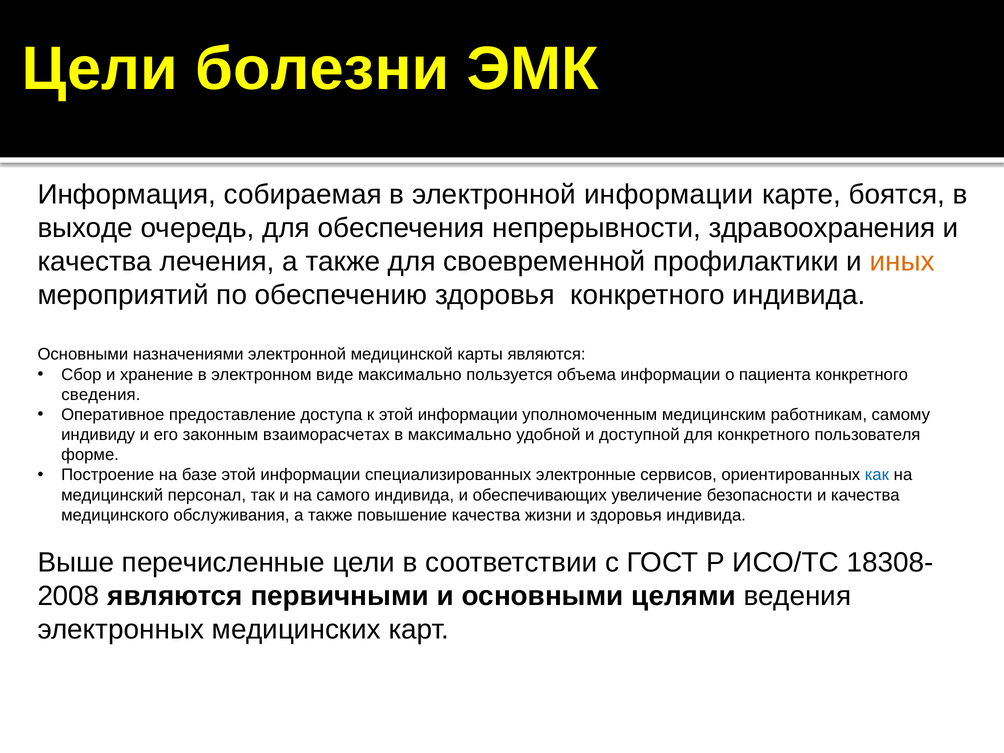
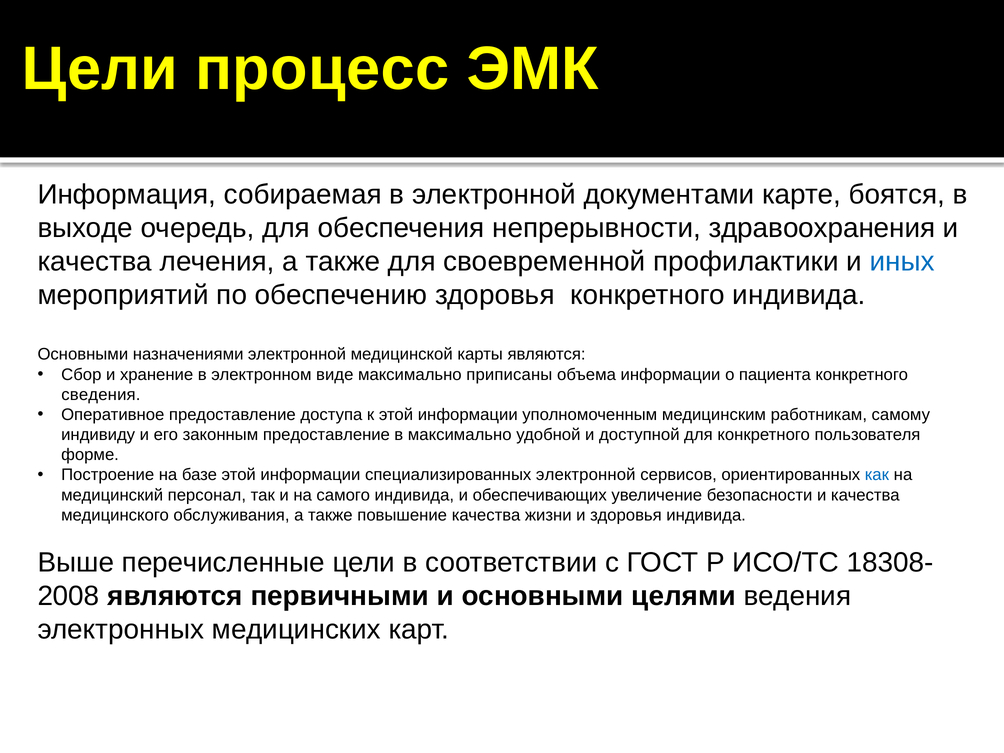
болезни: болезни -> процесс
электронной информации: информации -> документами
иных colour: orange -> blue
пользуется: пользуется -> приписаны
законным взаиморасчетах: взаиморасчетах -> предоставление
специализированных электронные: электронные -> электронной
